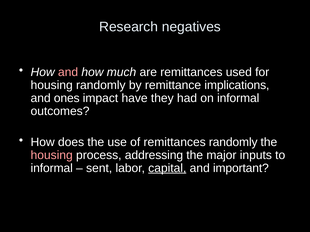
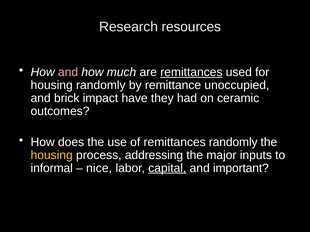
negatives: negatives -> resources
remittances at (191, 72) underline: none -> present
implications: implications -> unoccupied
ones: ones -> brick
on informal: informal -> ceramic
housing at (52, 155) colour: pink -> yellow
sent: sent -> nice
